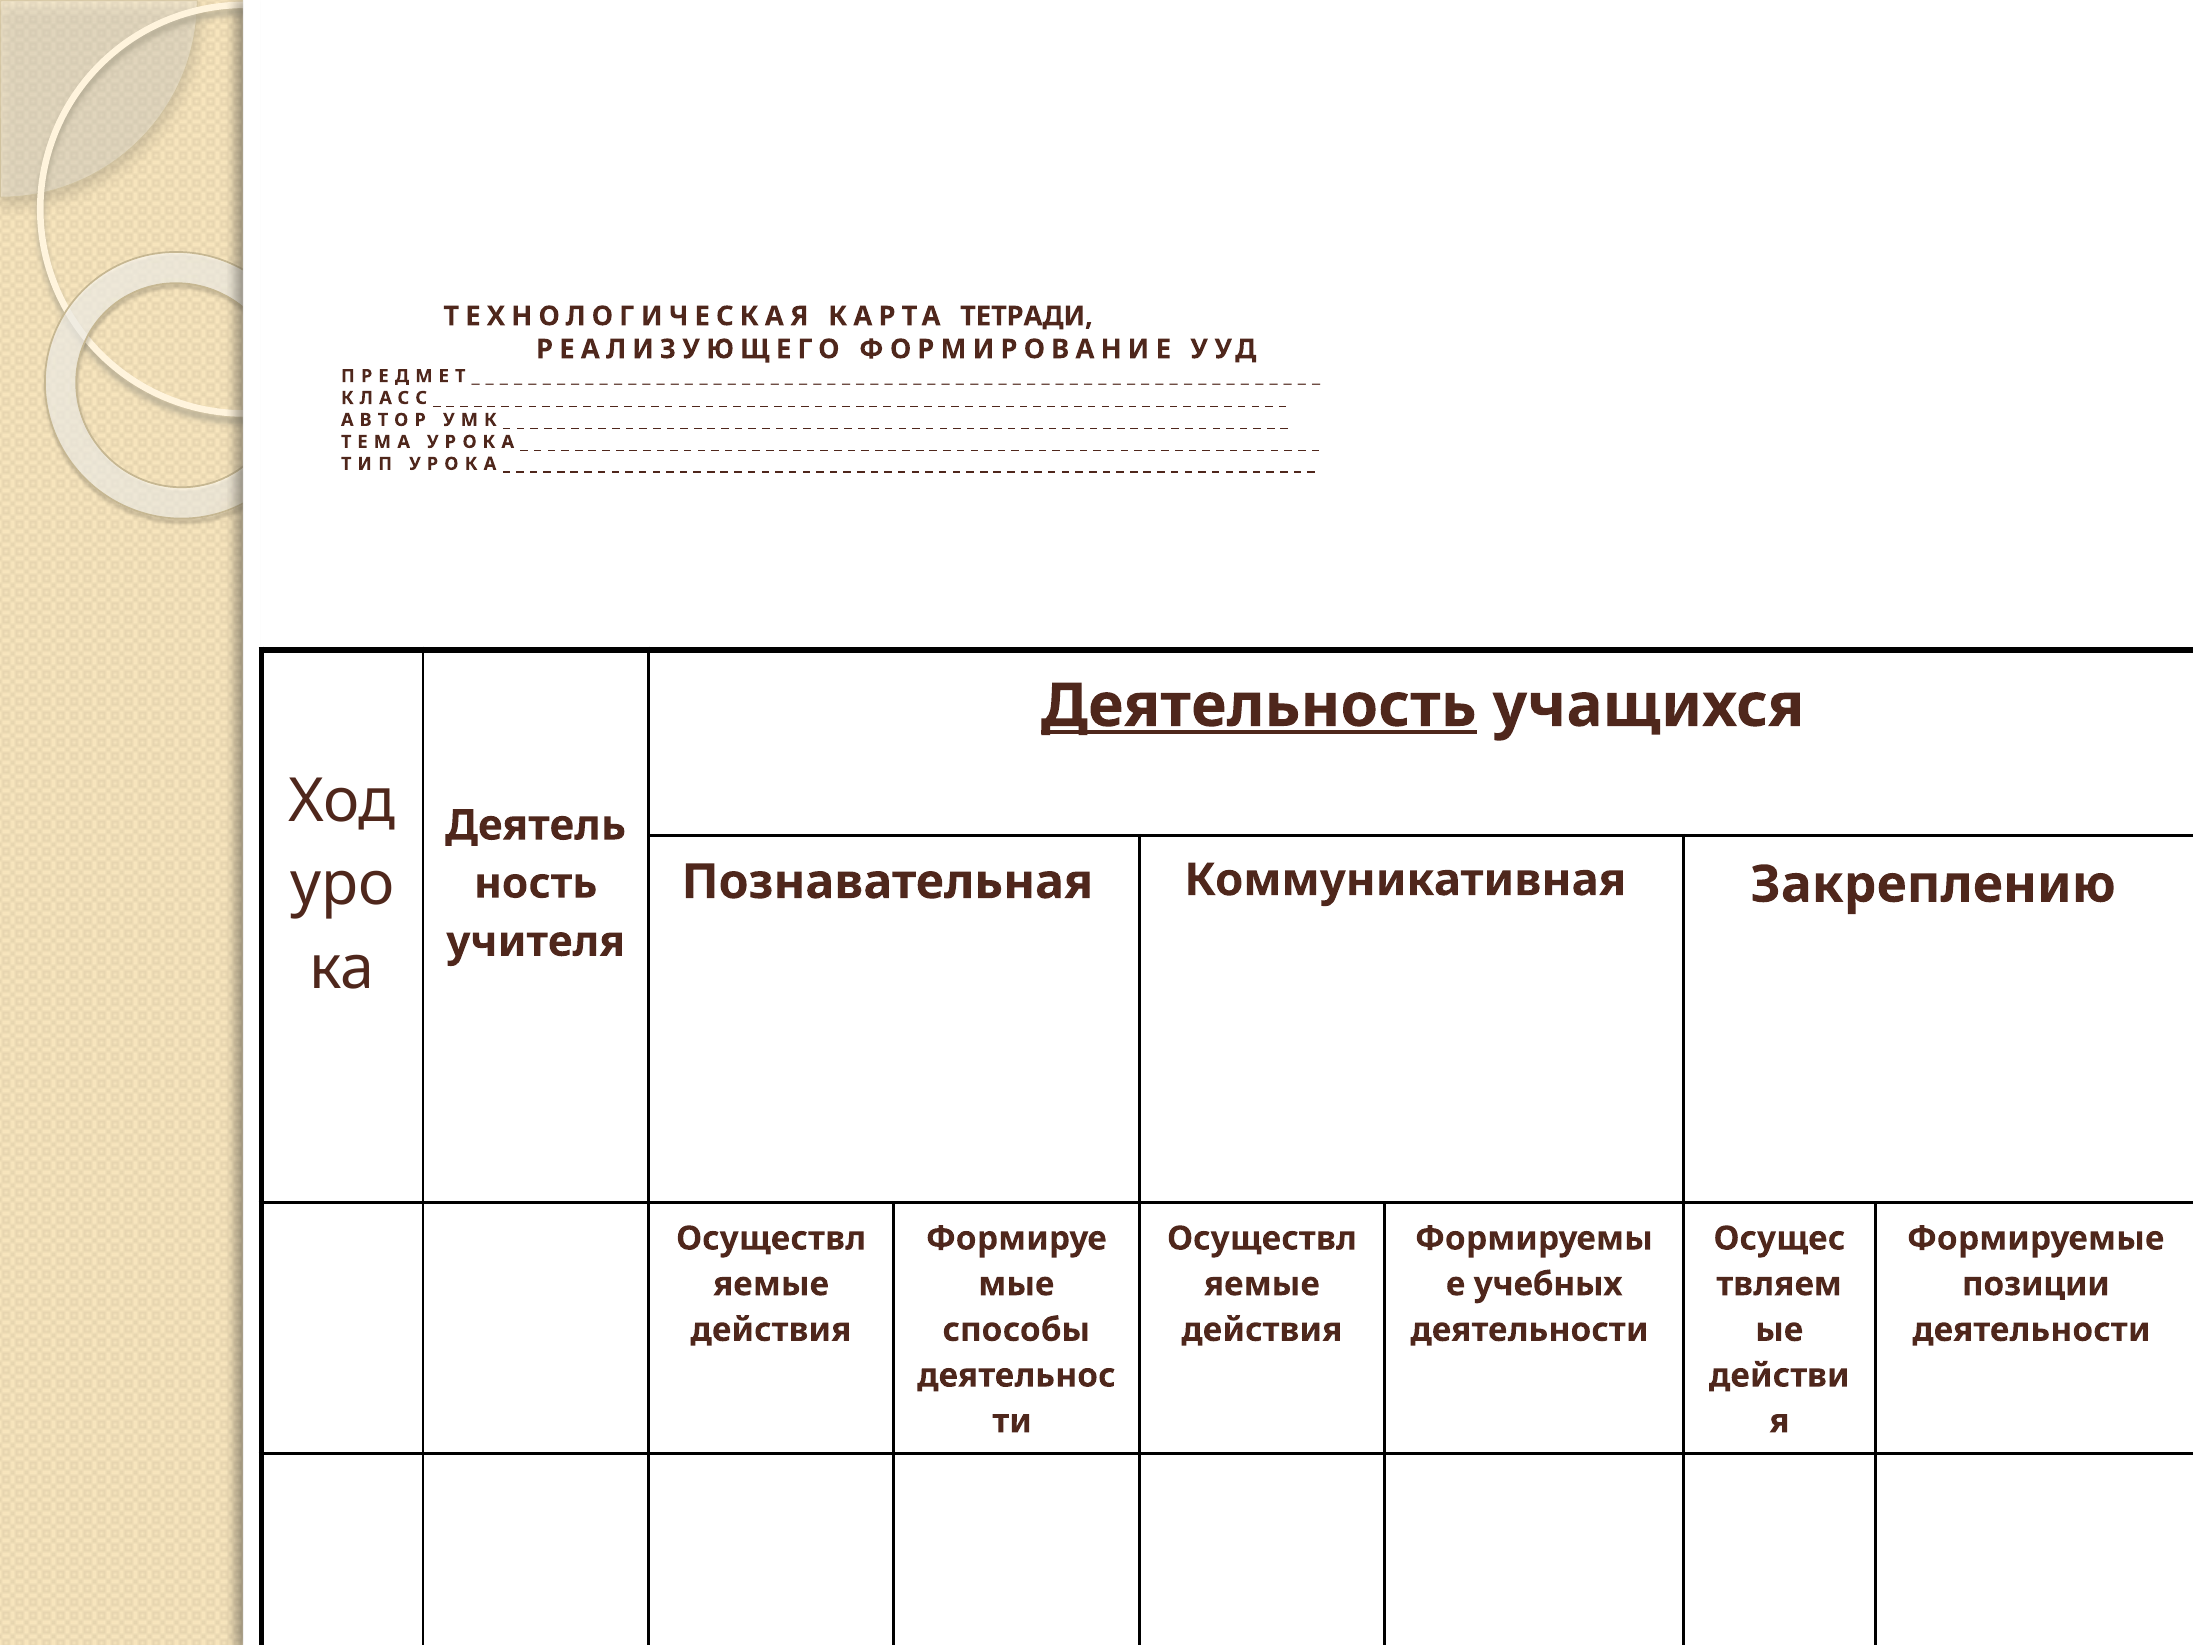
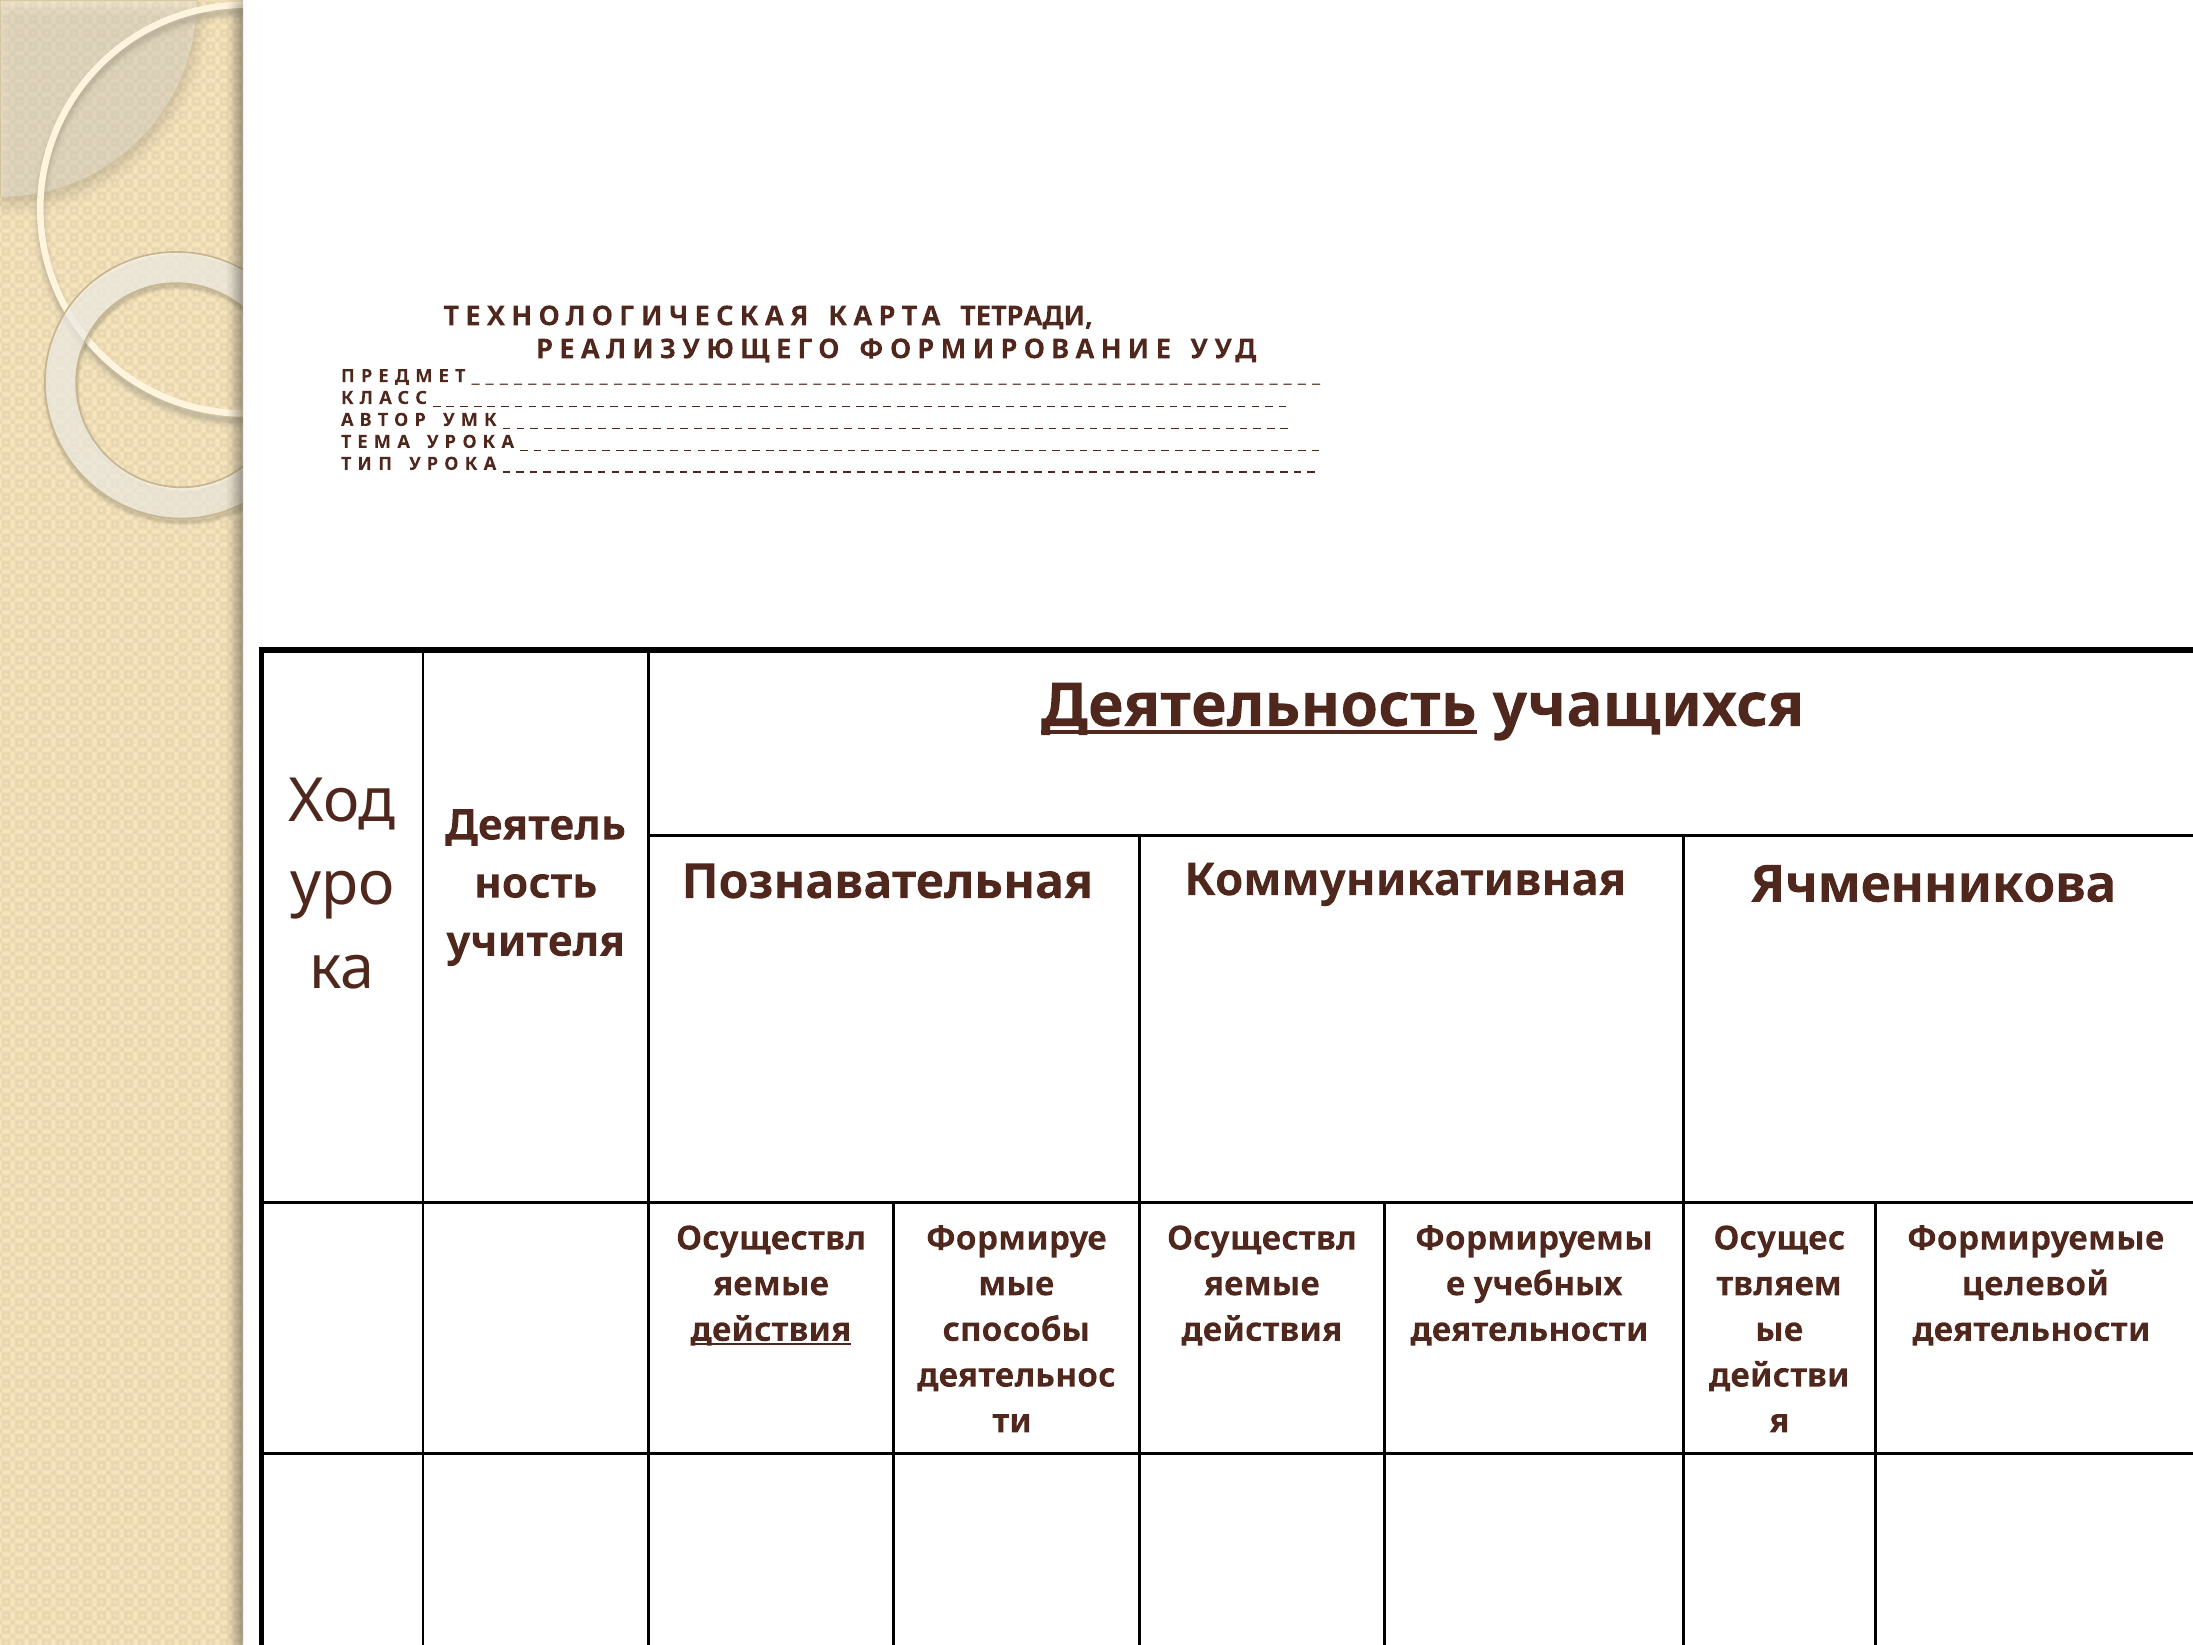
Закреплению: Закреплению -> Ячменникова
позиции: позиции -> целевой
действия at (771, 1330) underline: none -> present
